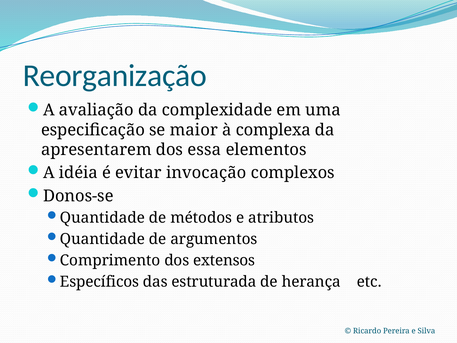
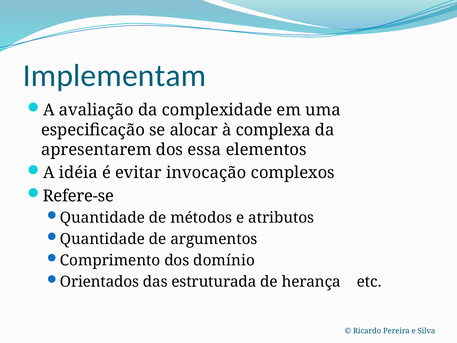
Reorganização: Reorganização -> Implementam
maior: maior -> alocar
Donos-se: Donos-se -> Refere-se
extensos: extensos -> domínio
Específicos: Específicos -> Orientados
